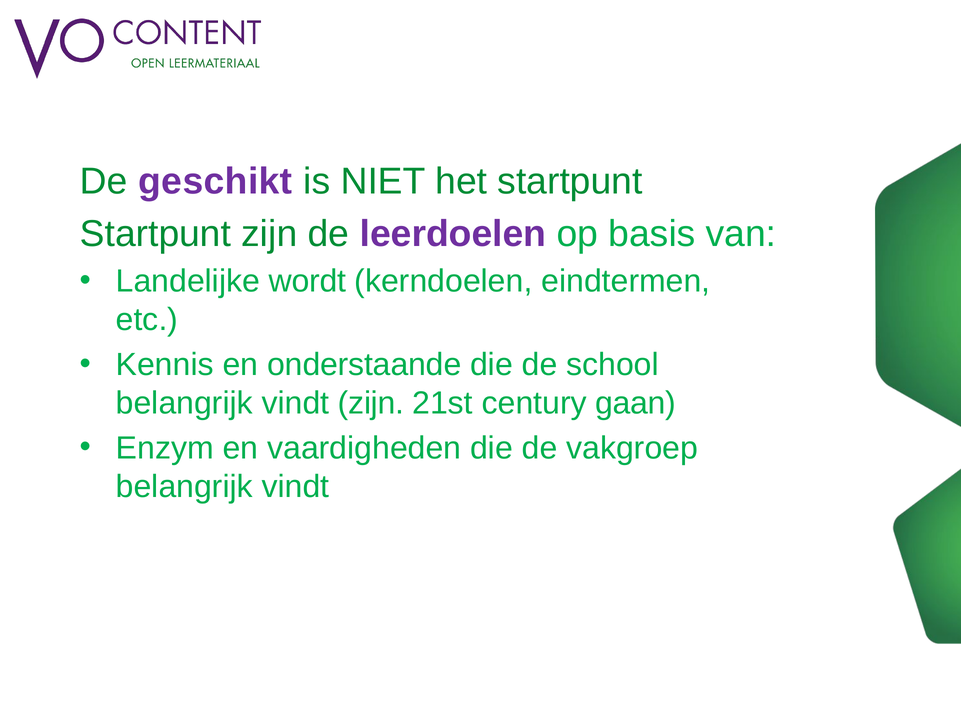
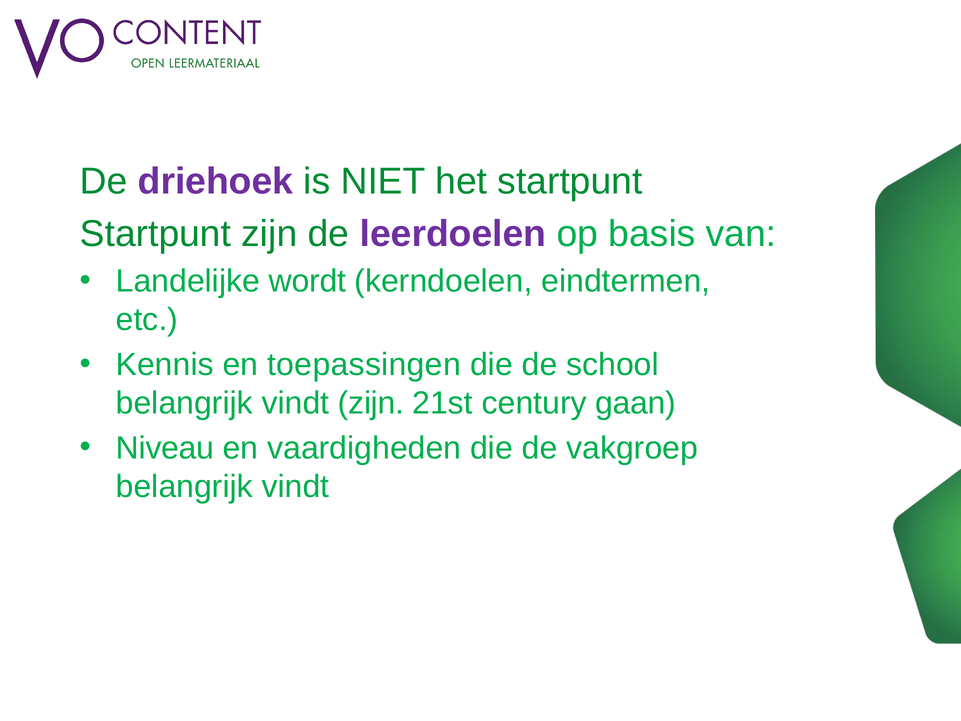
geschikt: geschikt -> driehoek
onderstaande: onderstaande -> toepassingen
Enzym: Enzym -> Niveau
